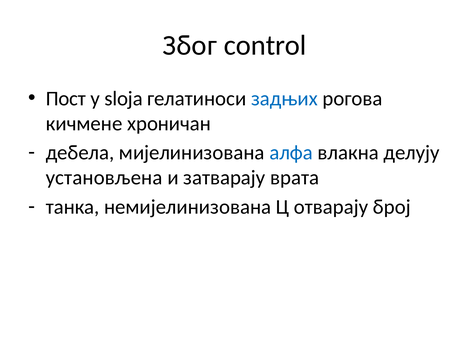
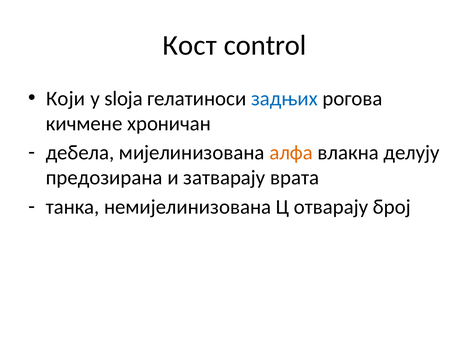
Због: Због -> Кост
Пост: Пост -> Који
алфа colour: blue -> orange
установљена: установљена -> предозирана
